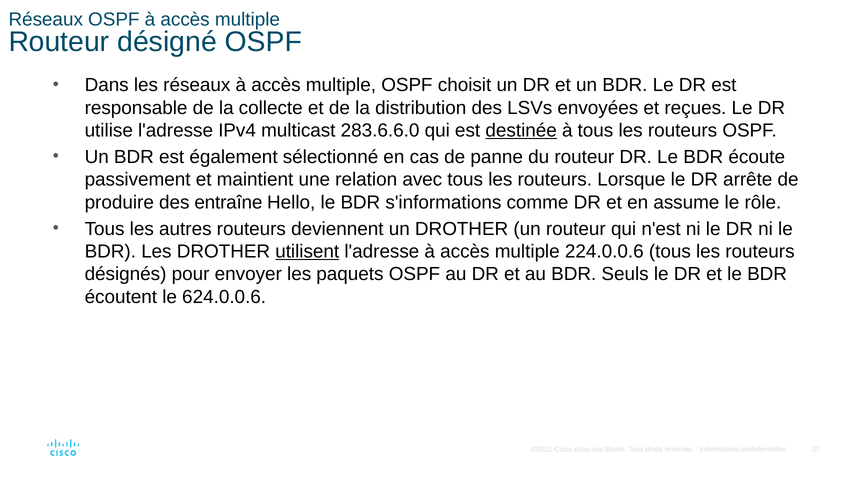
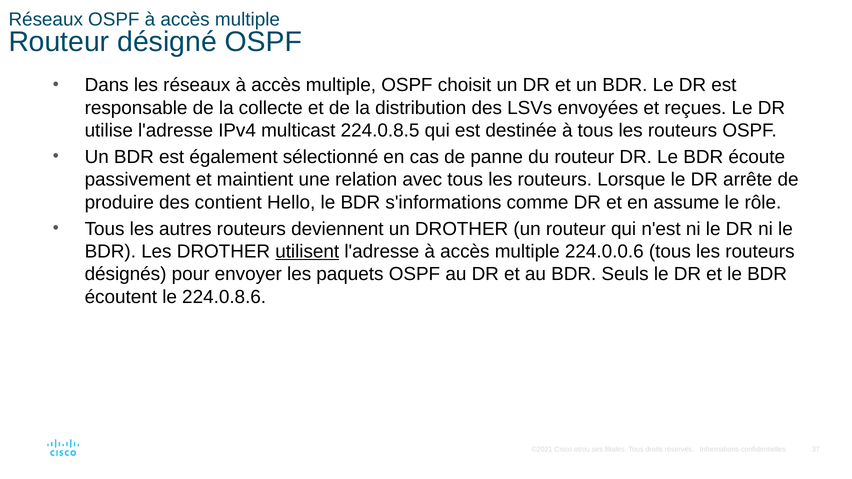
283.6.6.0: 283.6.6.0 -> 224.0.8.5
destinée underline: present -> none
entraîne: entraîne -> contient
624.0.0.6: 624.0.0.6 -> 224.0.8.6
